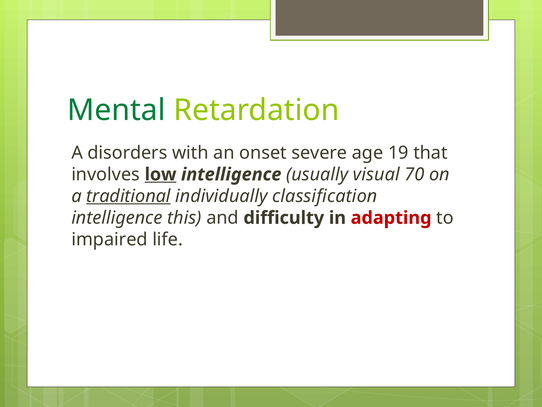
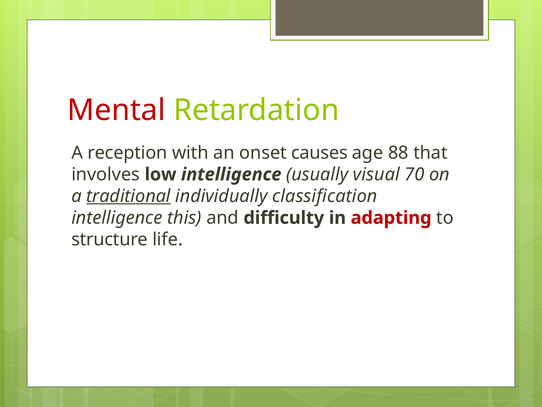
Mental colour: green -> red
disorders: disorders -> reception
severe: severe -> causes
19: 19 -> 88
low underline: present -> none
impaired: impaired -> structure
